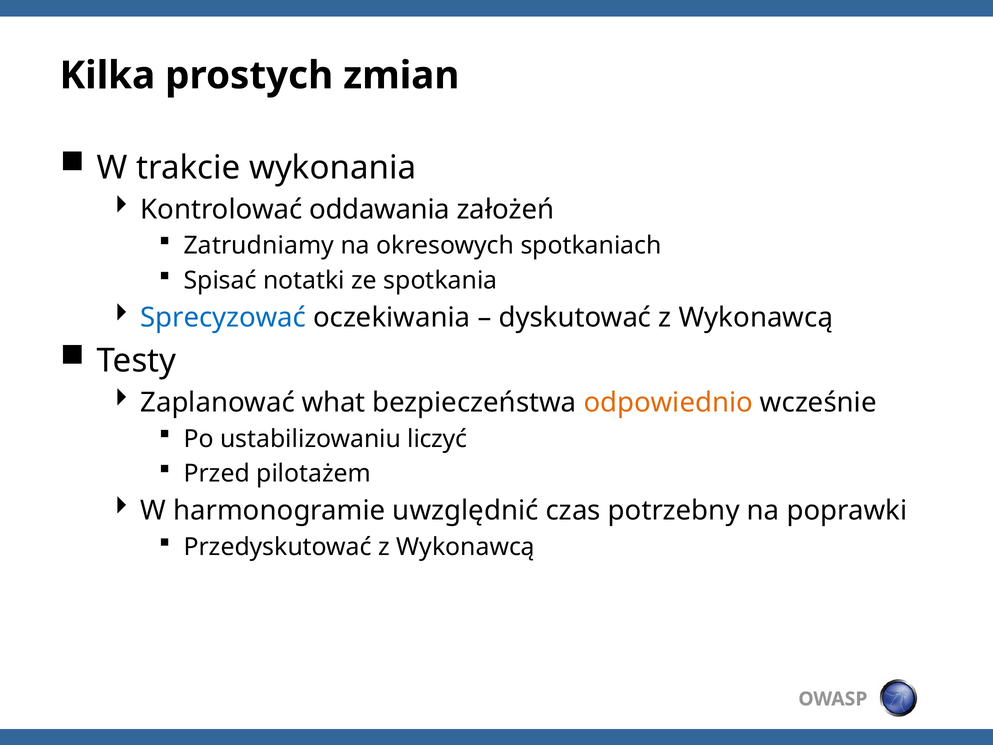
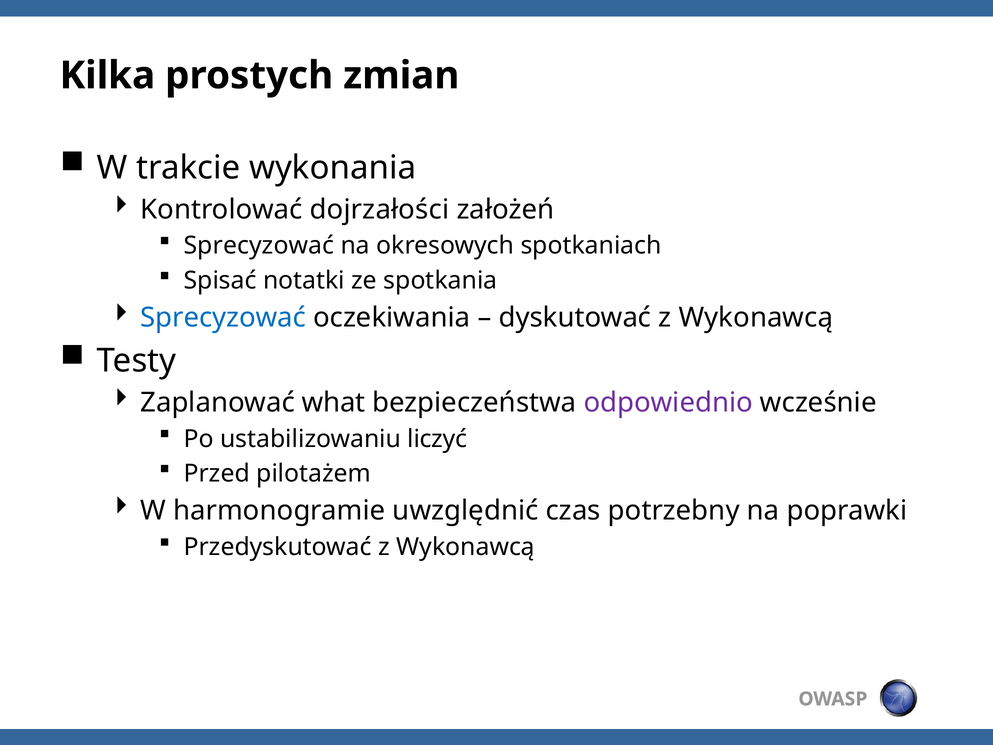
oddawania: oddawania -> dojrzałości
Zatrudniamy at (259, 246): Zatrudniamy -> Sprecyzować
odpowiednio colour: orange -> purple
